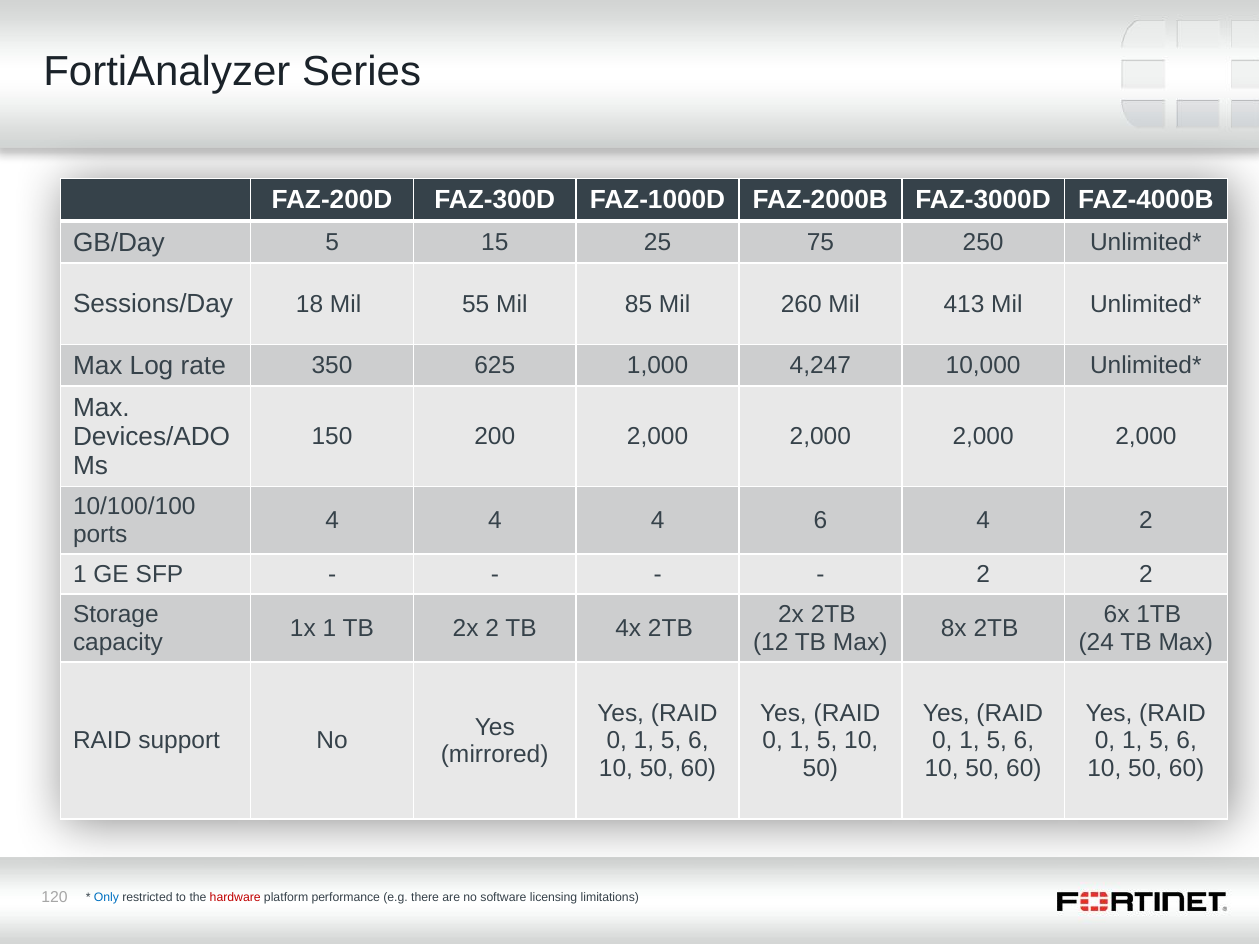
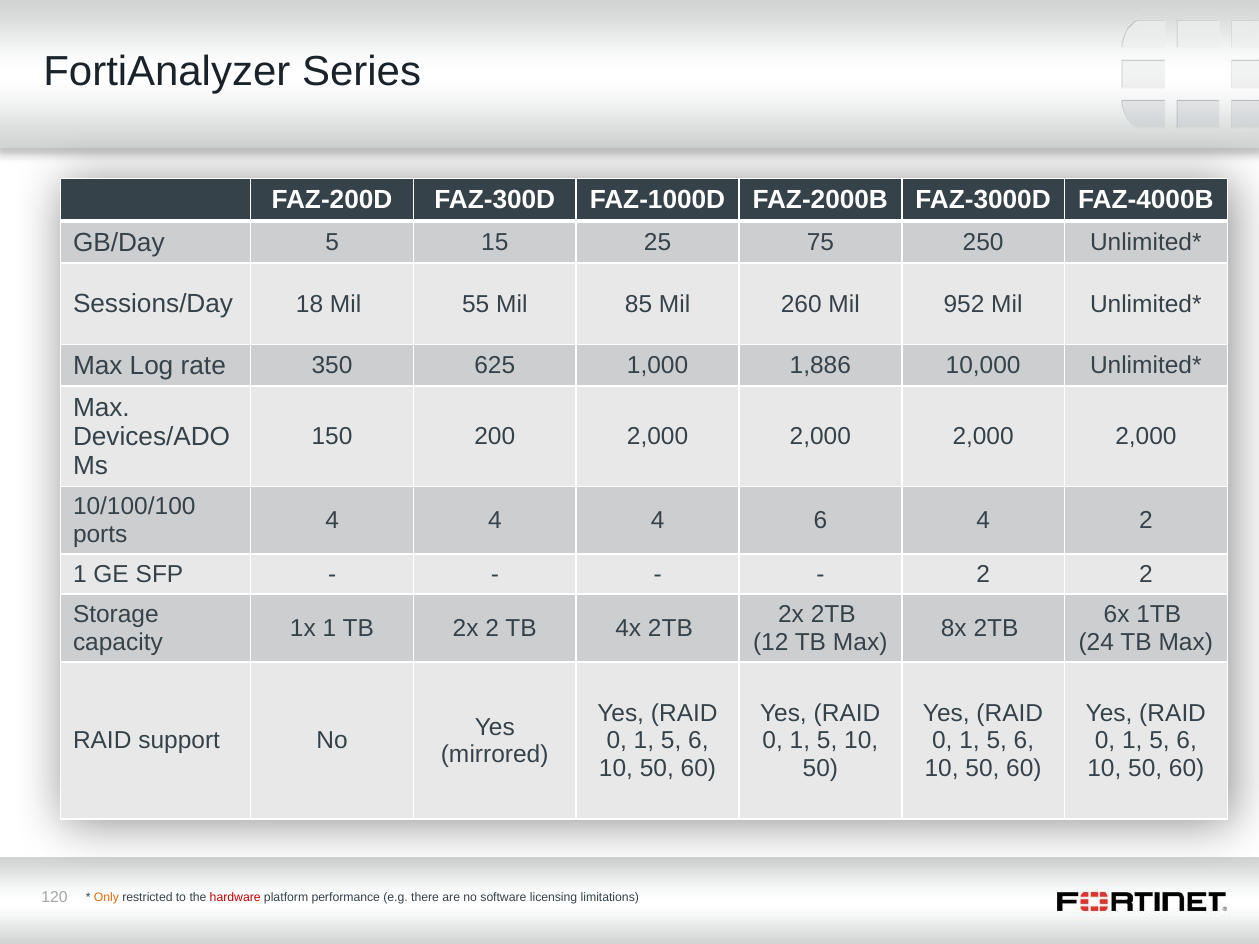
413: 413 -> 952
4,247: 4,247 -> 1,886
Only colour: blue -> orange
